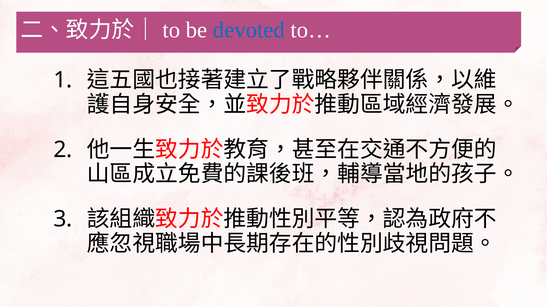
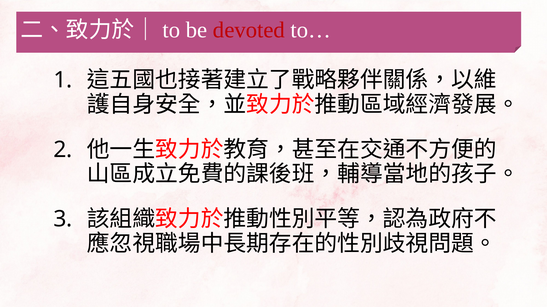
devoted colour: blue -> red
